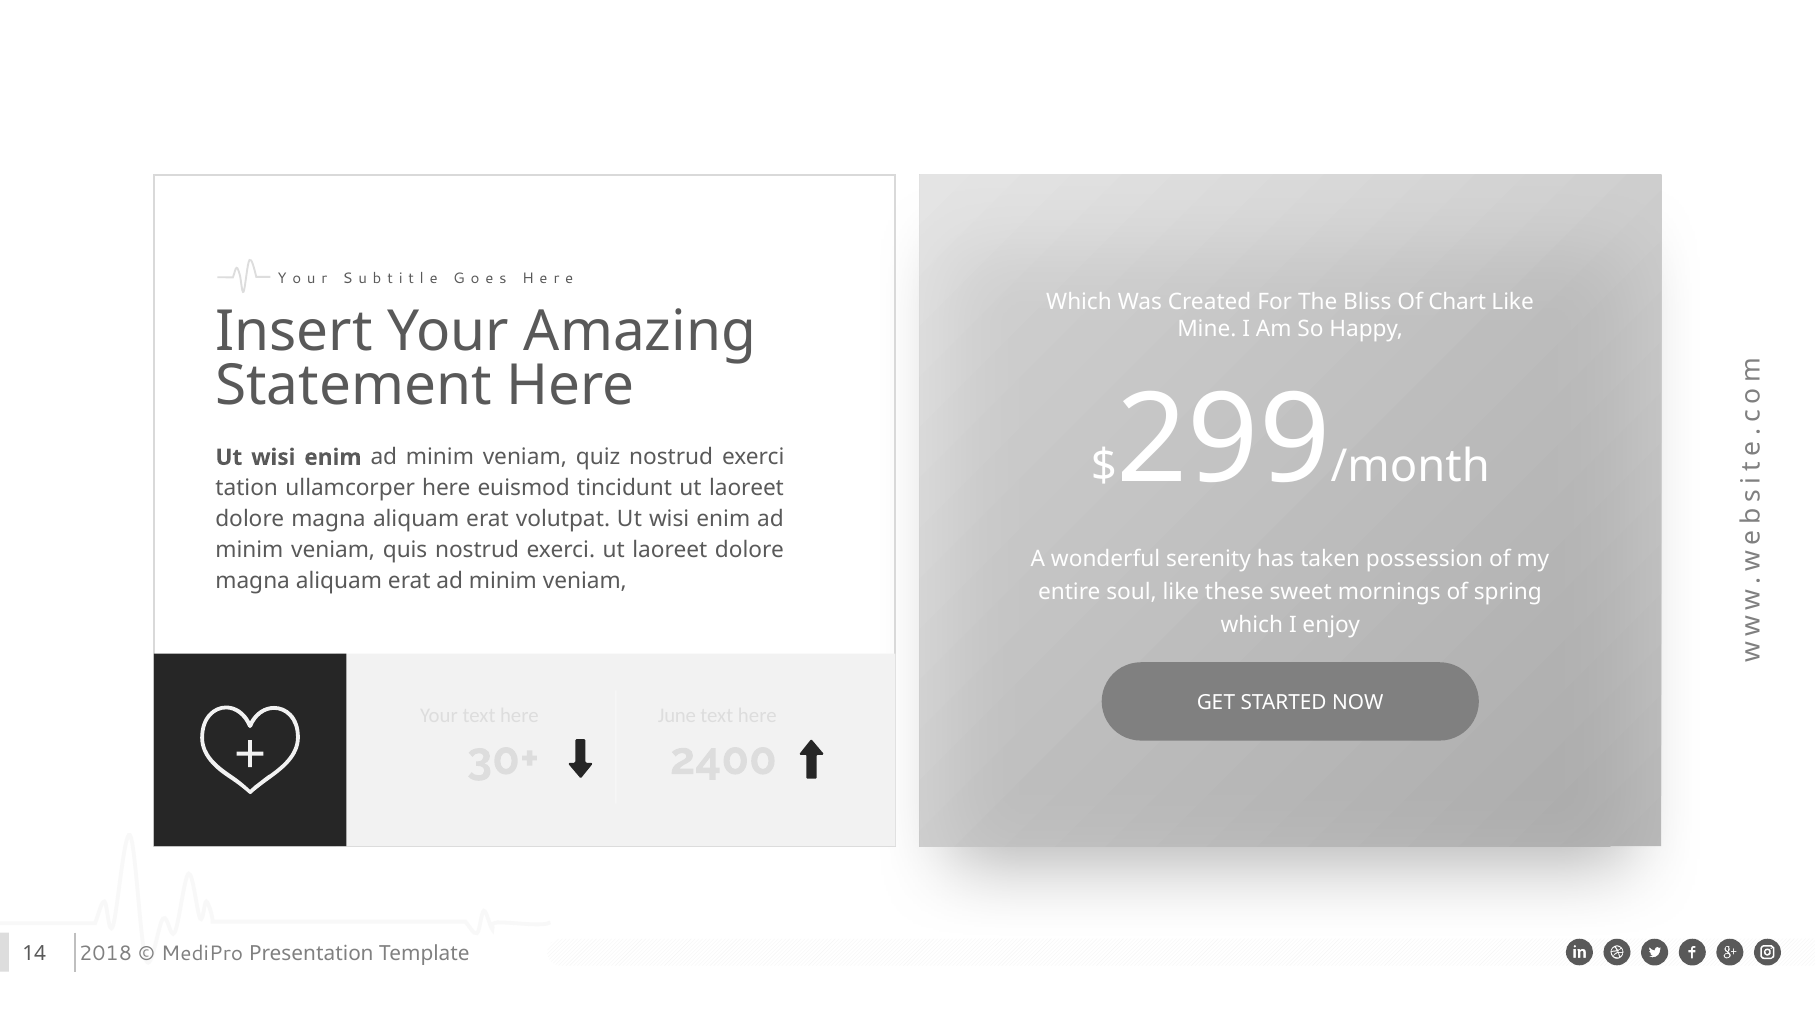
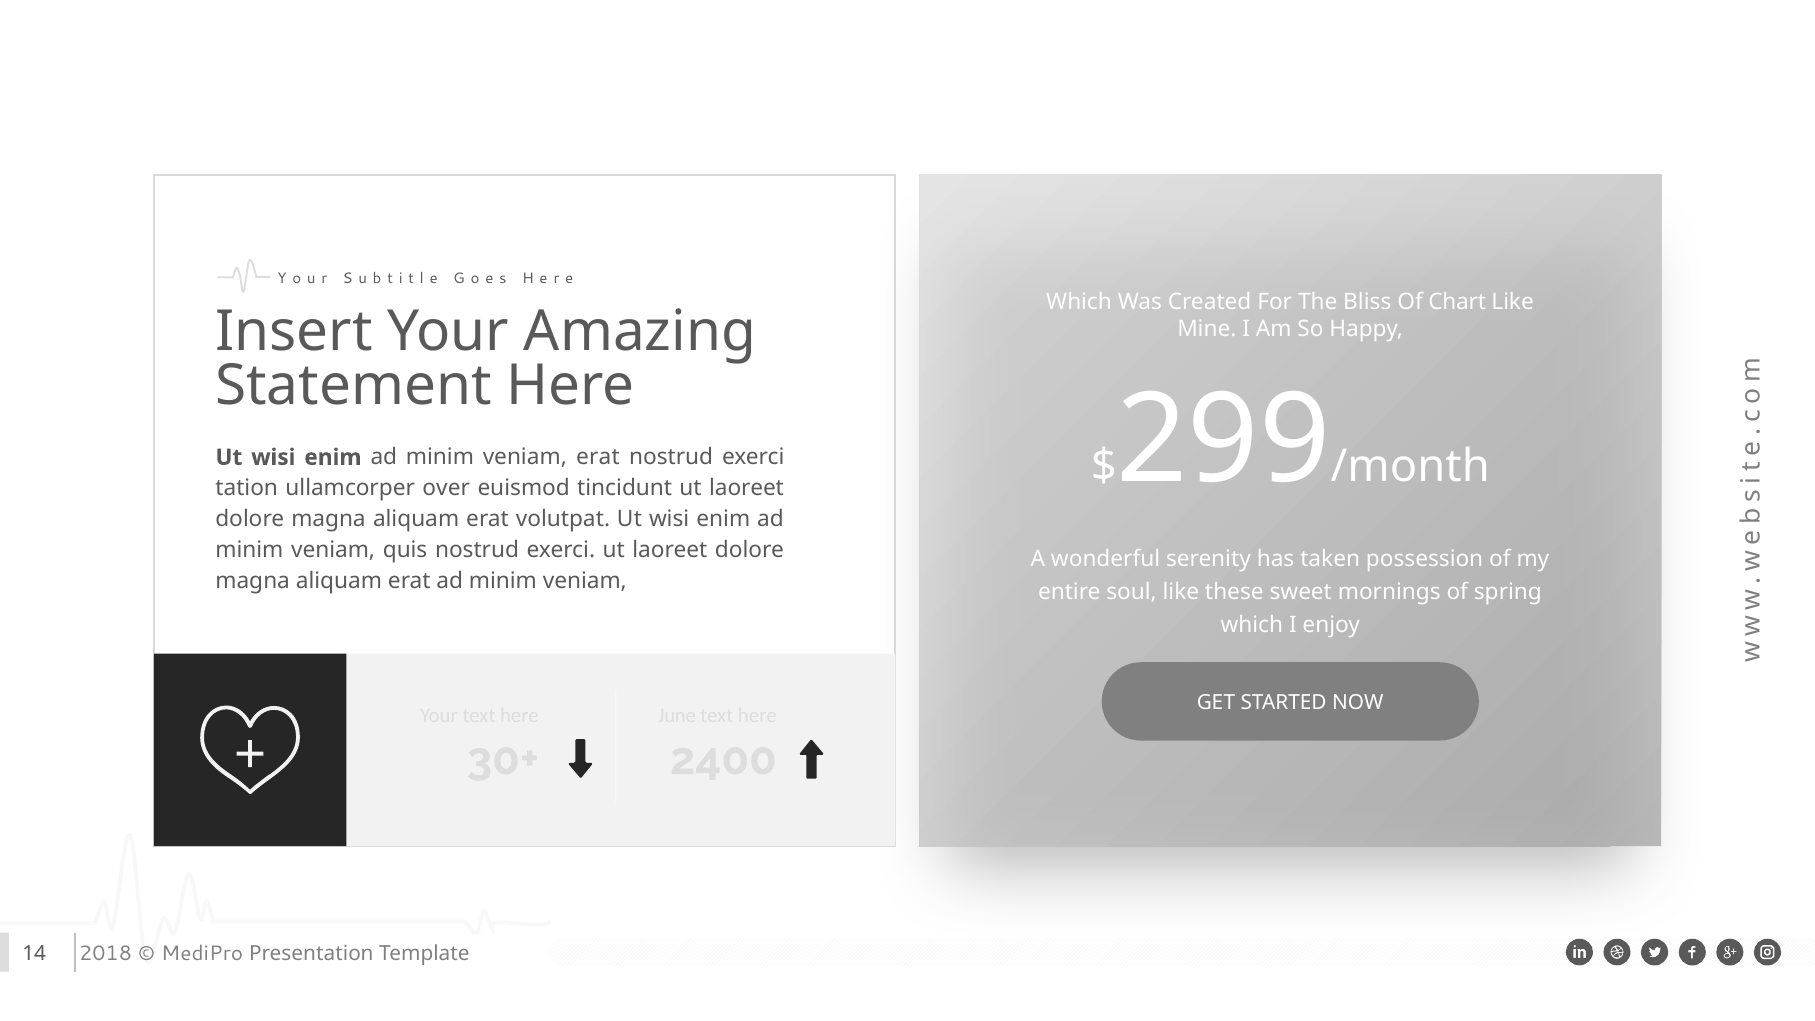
veniam quiz: quiz -> erat
ullamcorper here: here -> over
